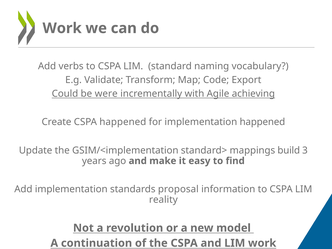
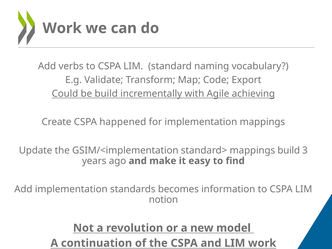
be were: were -> build
implementation happened: happened -> mappings
proposal: proposal -> becomes
reality: reality -> notion
